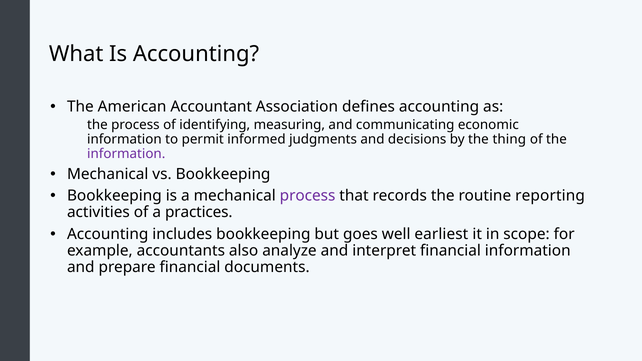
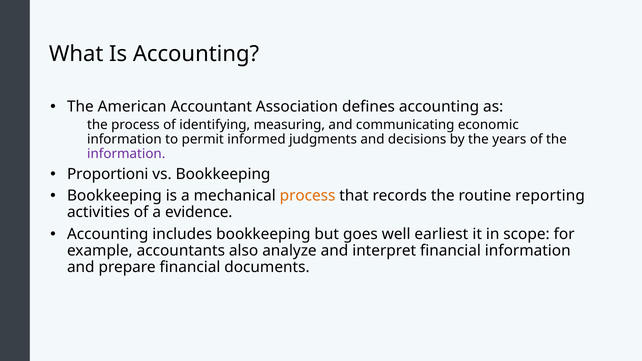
thing: thing -> years
Mechanical at (108, 174): Mechanical -> Proportioni
process at (308, 196) colour: purple -> orange
practices: practices -> evidence
